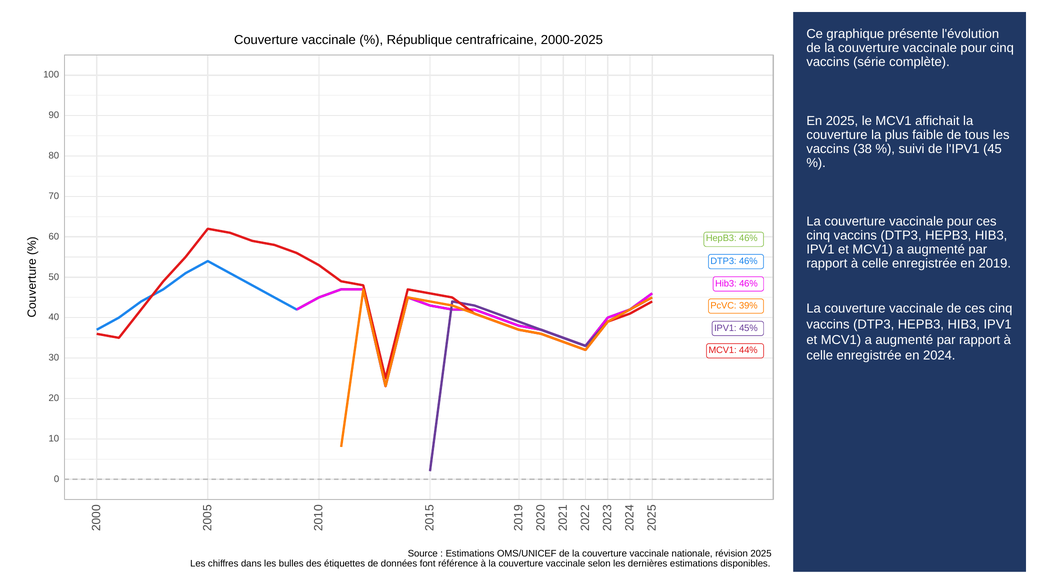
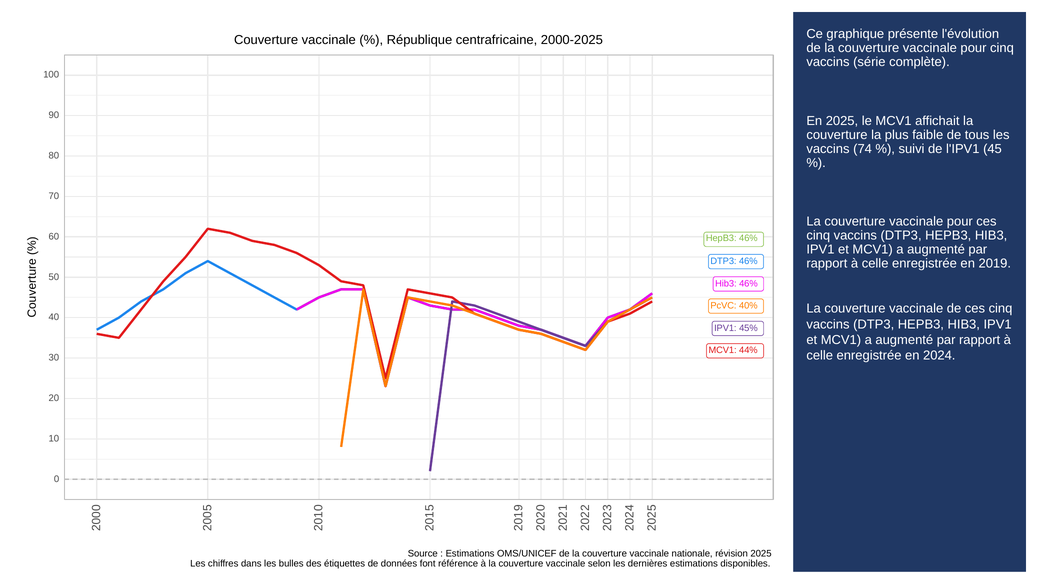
38: 38 -> 74
39%: 39% -> 40%
